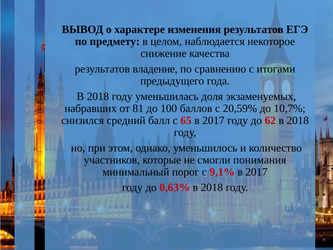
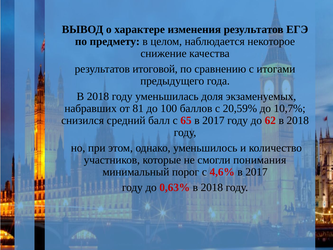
владение: владение -> итоговой
9,1%: 9,1% -> 4,6%
